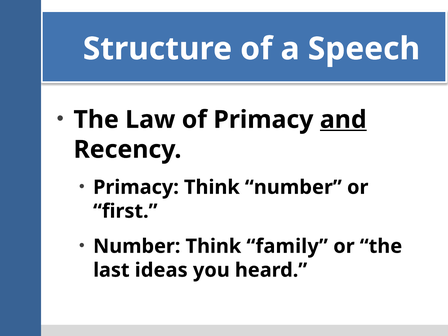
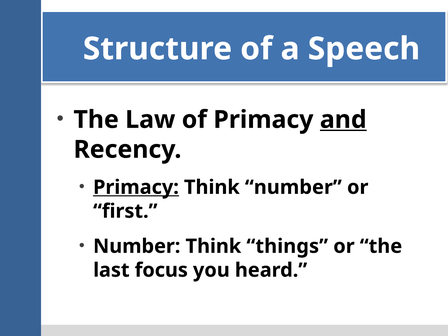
Primacy at (136, 187) underline: none -> present
family: family -> things
ideas: ideas -> focus
